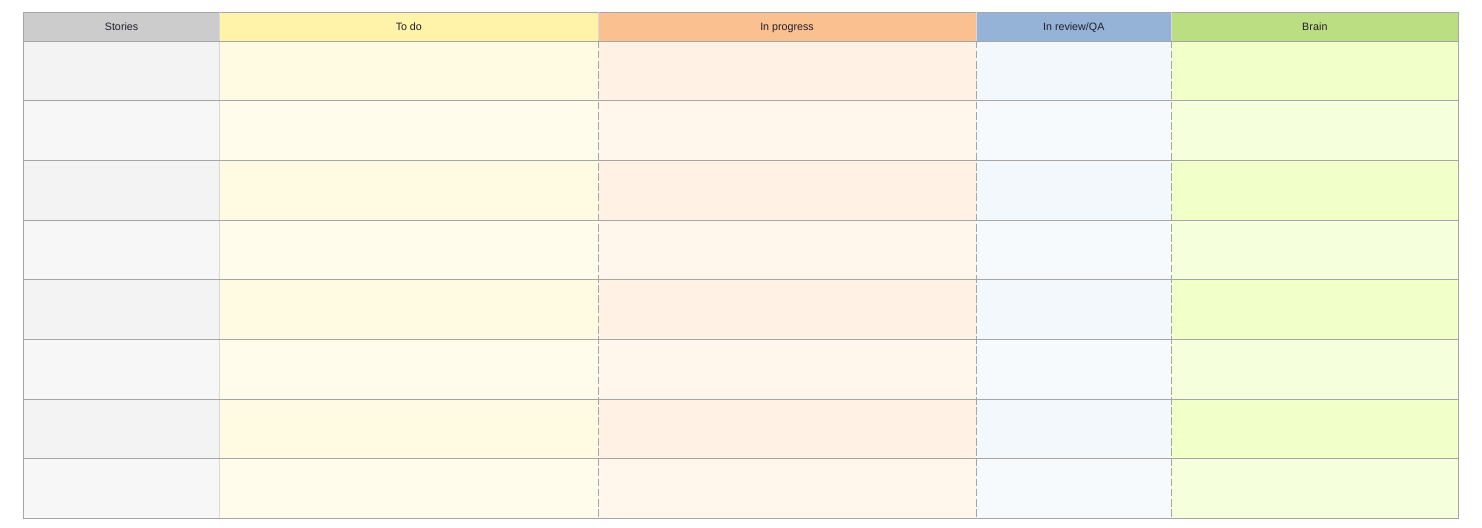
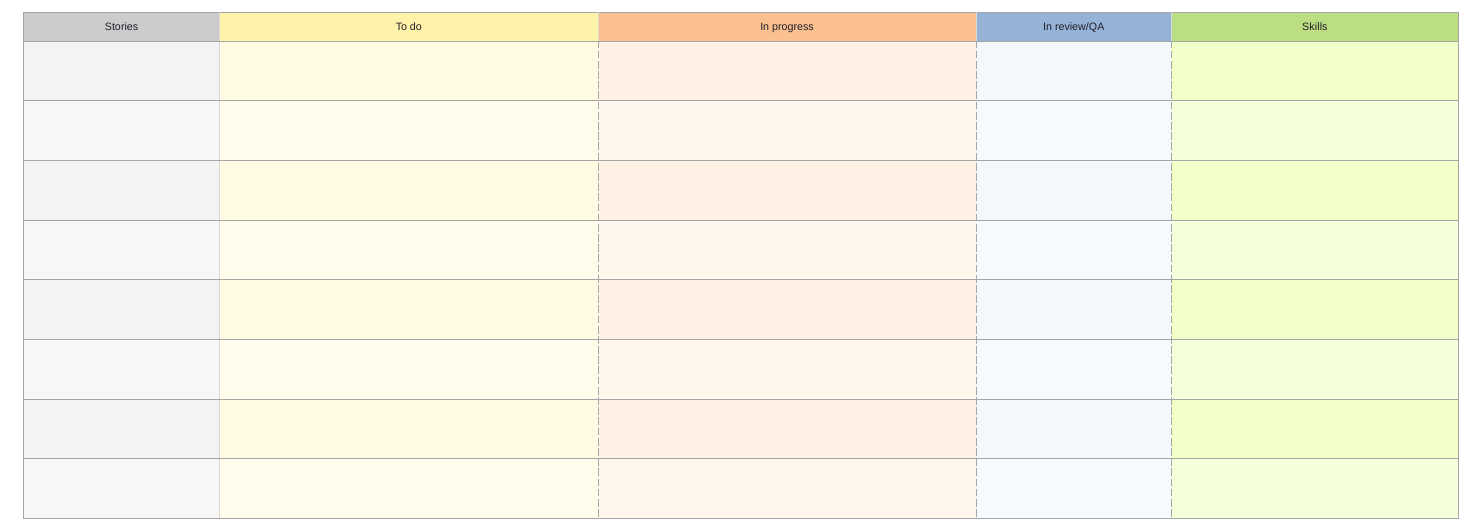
Brain: Brain -> Skills
